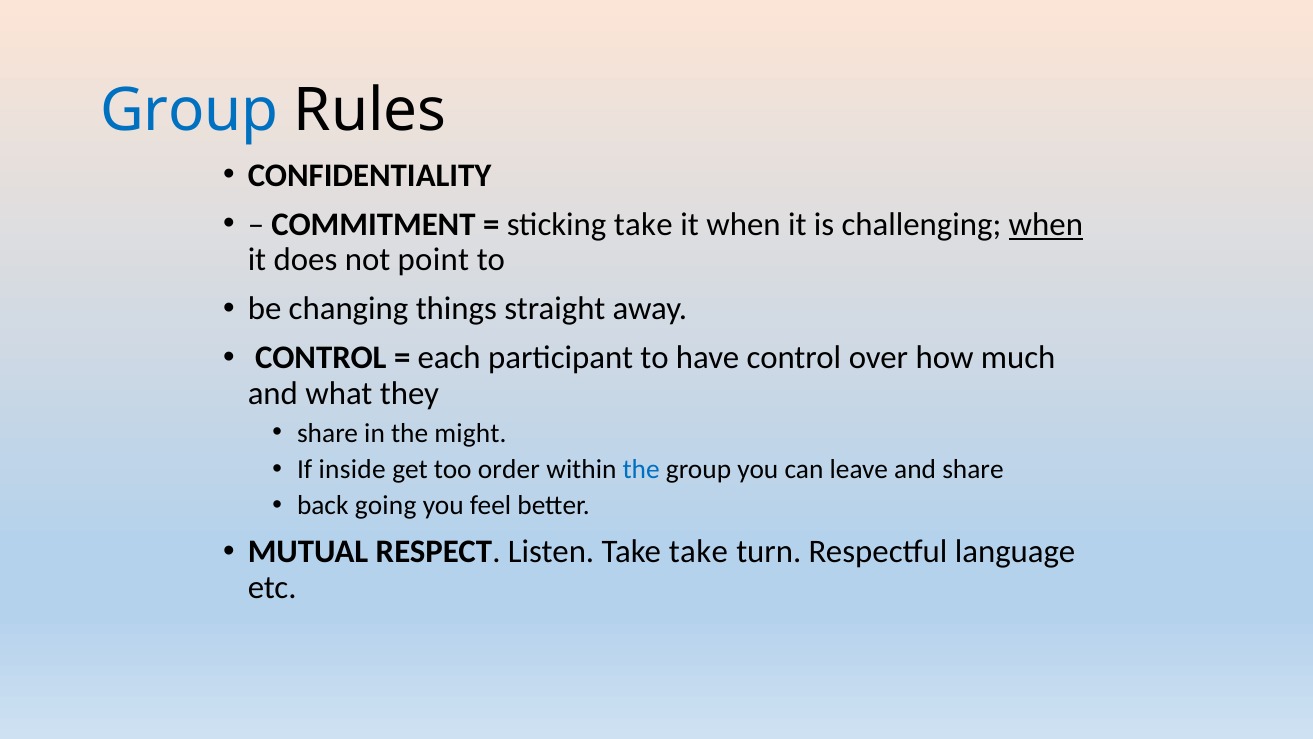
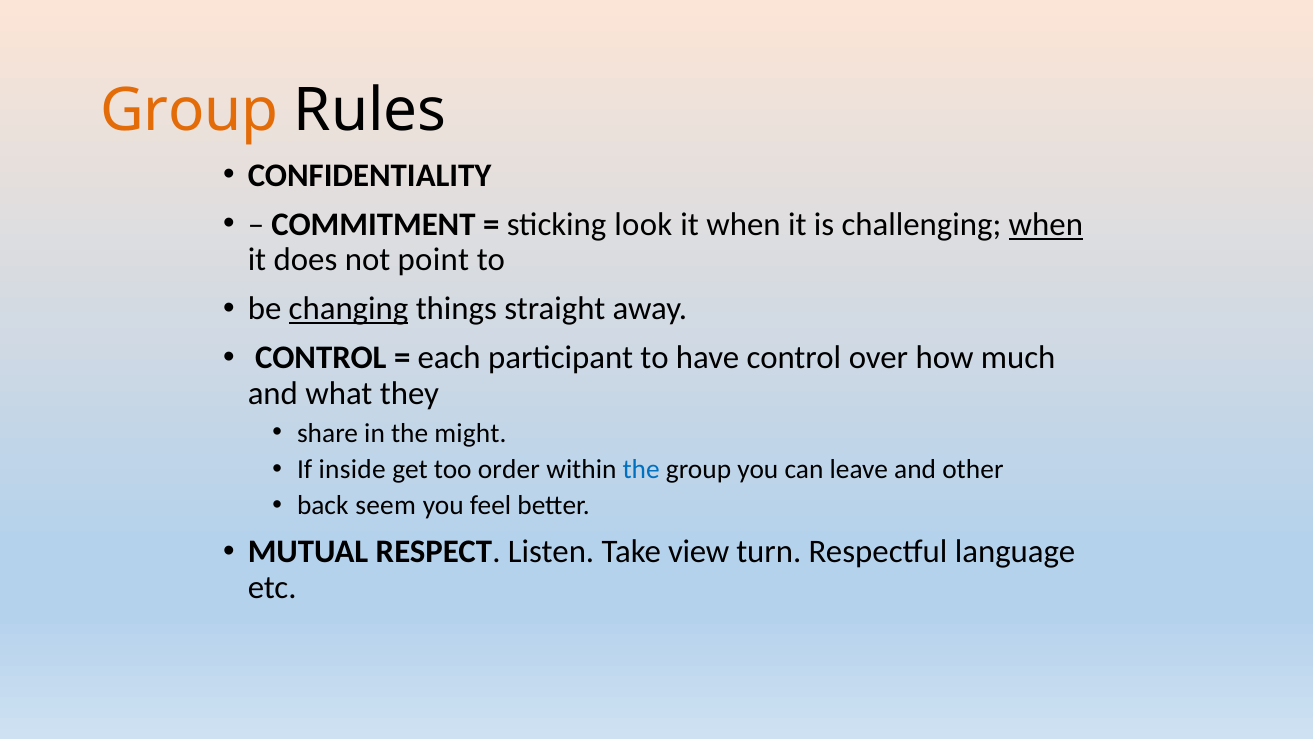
Group at (189, 110) colour: blue -> orange
sticking take: take -> look
changing underline: none -> present
and share: share -> other
going: going -> seem
Take take: take -> view
